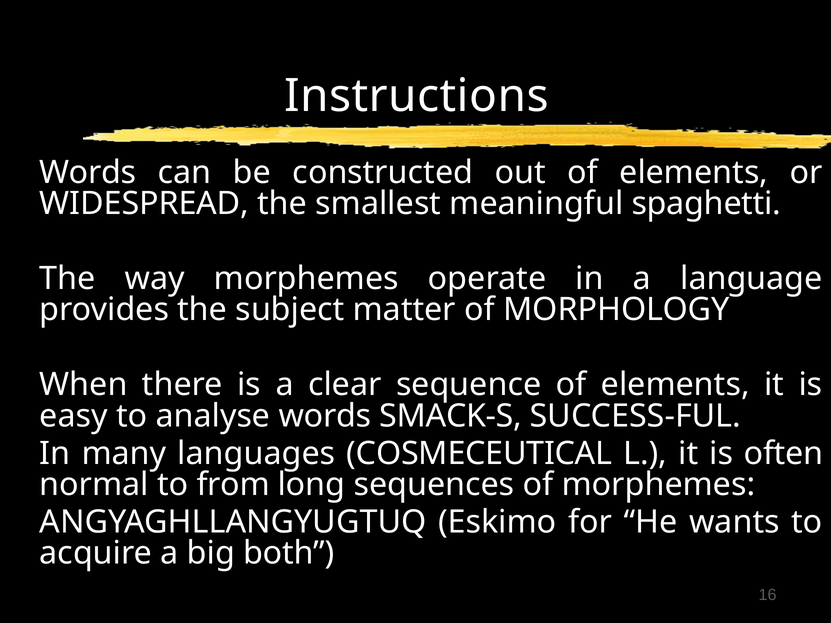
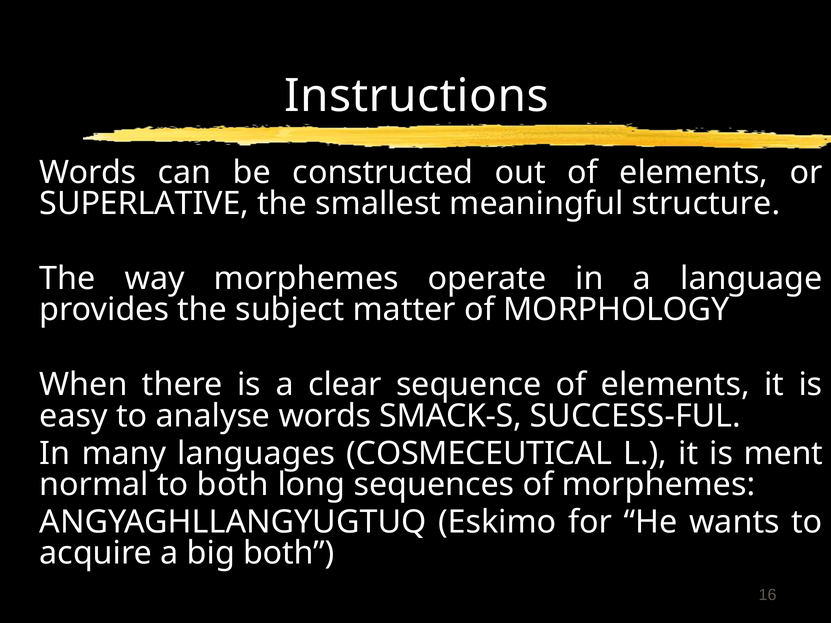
WIDESPREAD: WIDESPREAD -> SUPERLATIVE
spaghetti: spaghetti -> structure
often: often -> ment
to from: from -> both
